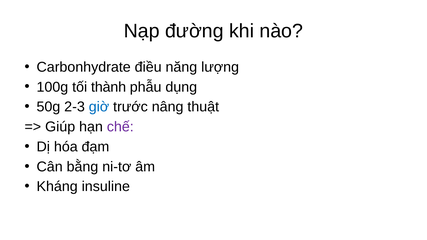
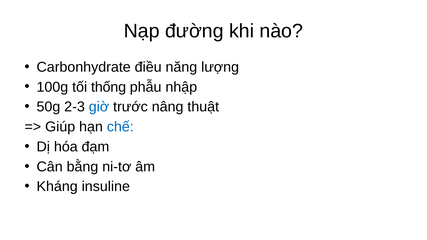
thành: thành -> thống
dụng: dụng -> nhập
chế colour: purple -> blue
